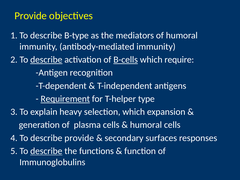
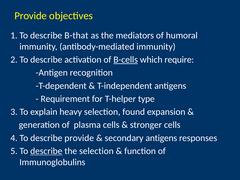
B-type: B-type -> B-that
describe at (46, 60) underline: present -> none
Requirement underline: present -> none
selection which: which -> found
humoral at (146, 125): humoral -> stronger
secondary surfaces: surfaces -> antigens
the functions: functions -> selection
